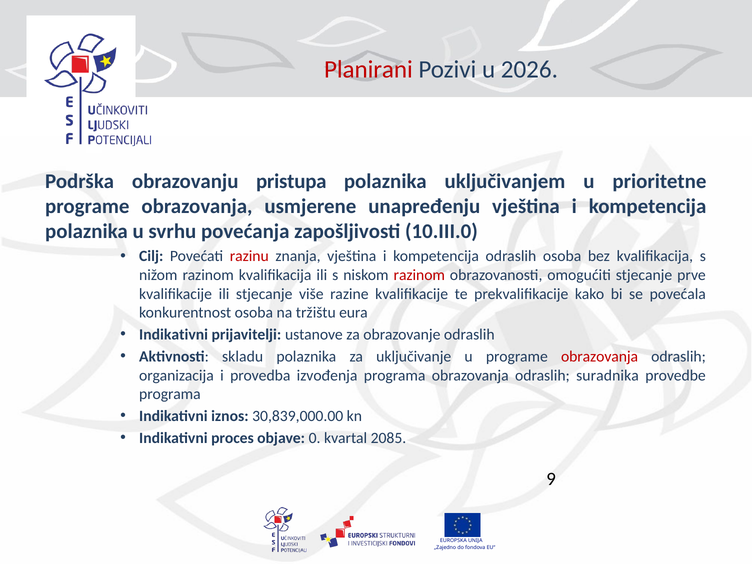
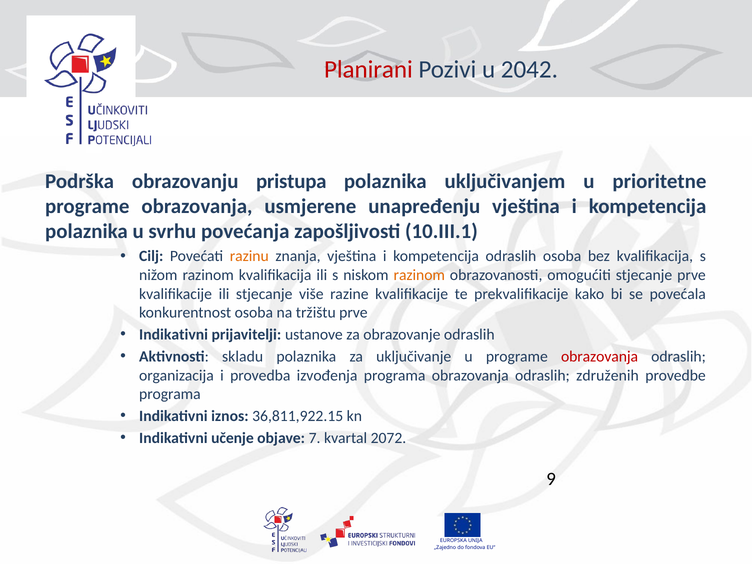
2026: 2026 -> 2042
10.III.0: 10.III.0 -> 10.III.1
razinu colour: red -> orange
razinom at (419, 275) colour: red -> orange
tržištu eura: eura -> prve
suradnika: suradnika -> združenih
30,839,000.00: 30,839,000.00 -> 36,811,922.15
proces: proces -> učenje
0: 0 -> 7
2085: 2085 -> 2072
